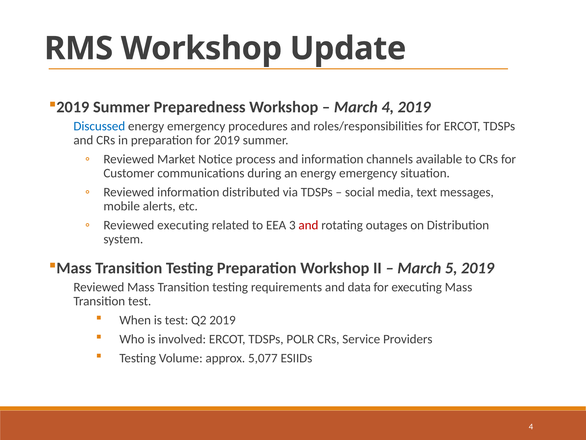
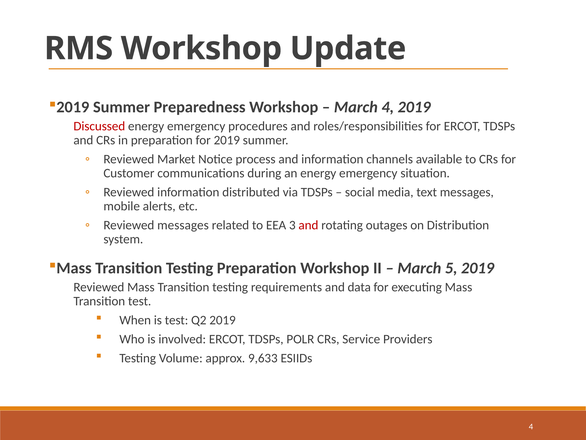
Discussed colour: blue -> red
Reviewed executing: executing -> messages
5,077: 5,077 -> 9,633
